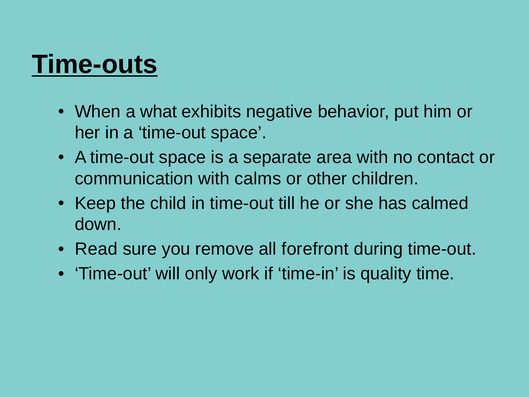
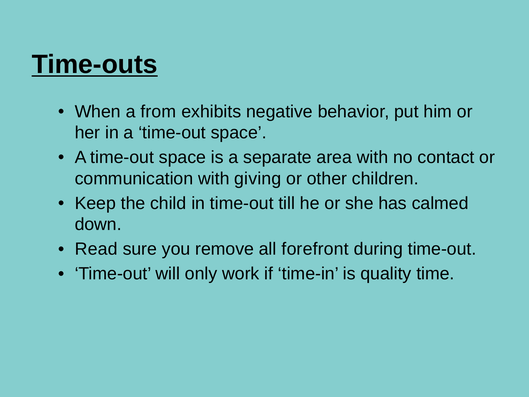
what: what -> from
calms: calms -> giving
